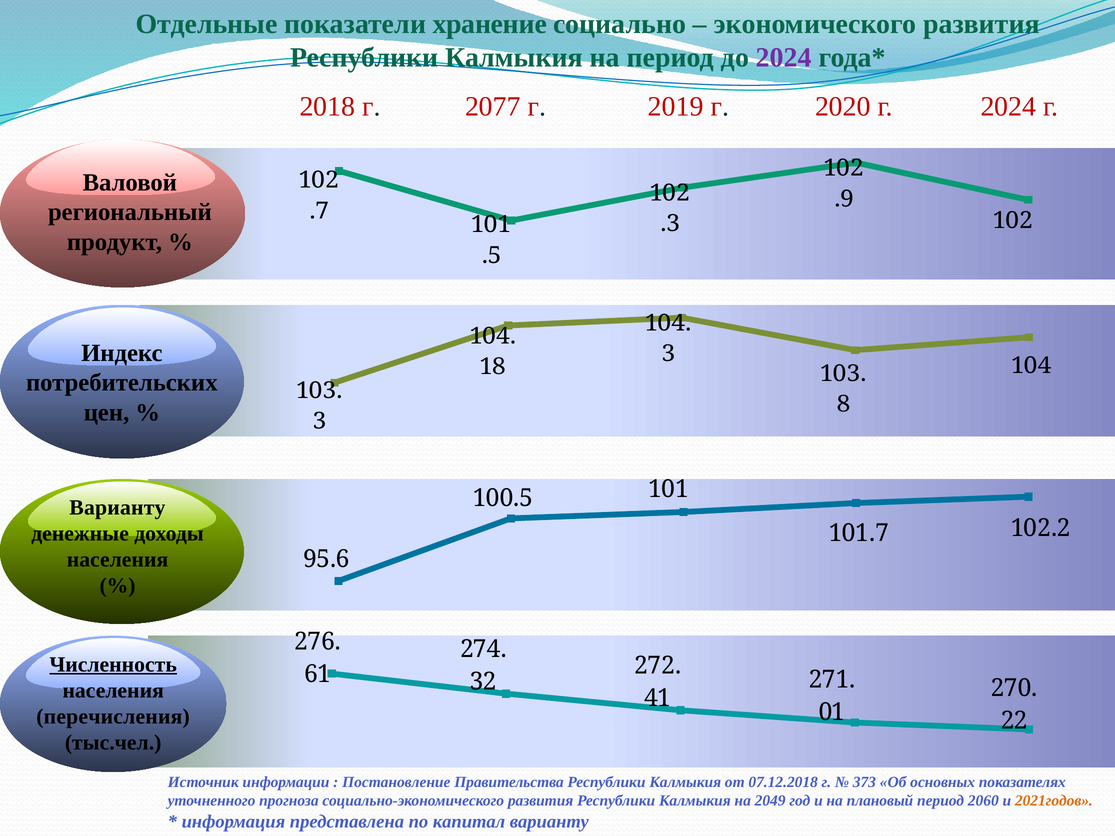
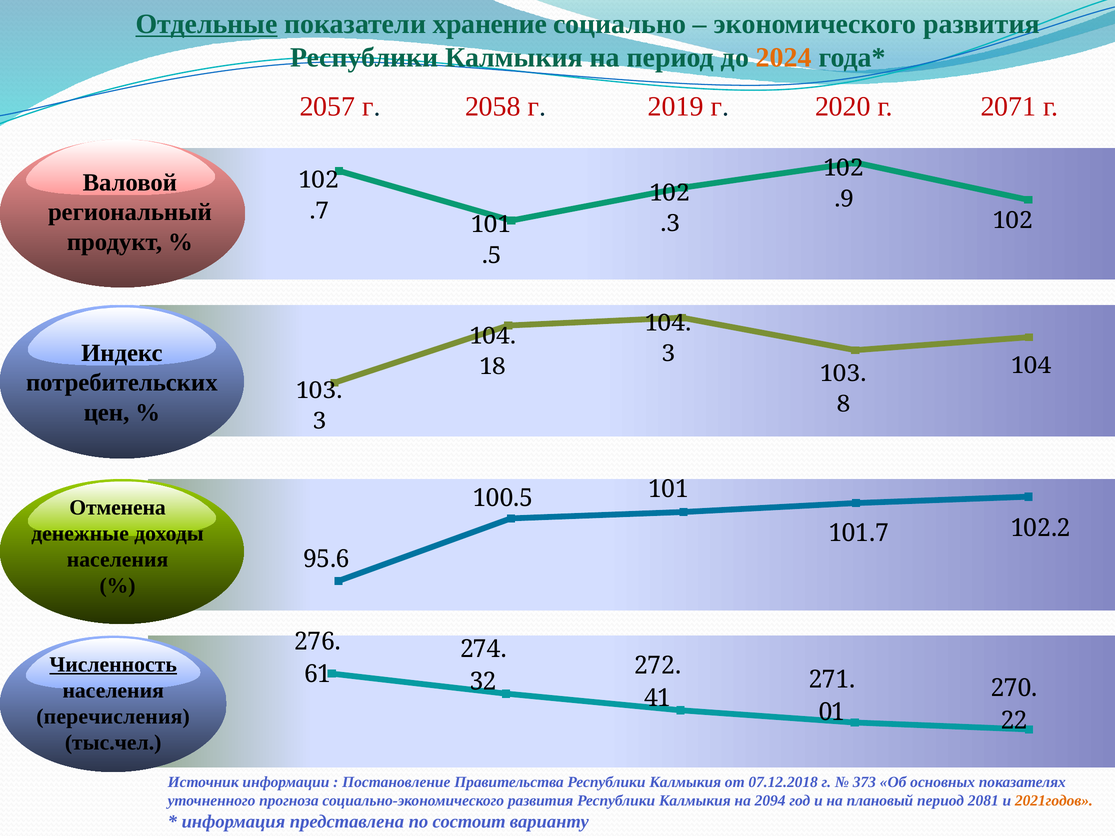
Отдельные underline: none -> present
2024 at (784, 58) colour: purple -> orange
2018: 2018 -> 2057
2077: 2077 -> 2058
г 2024: 2024 -> 2071
Варианту at (117, 508): Варианту -> Отменена
2049: 2049 -> 2094
2060: 2060 -> 2081
капитал: капитал -> состоит
